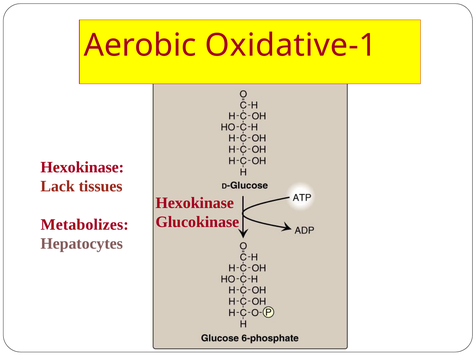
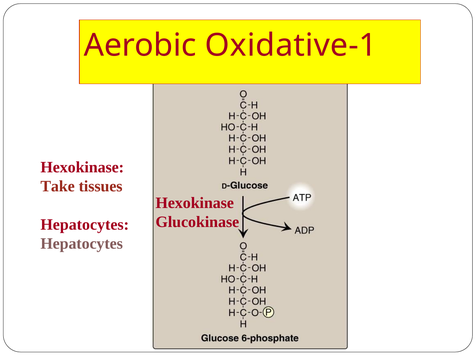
Lack: Lack -> Take
Metabolizes at (85, 224): Metabolizes -> Hepatocytes
